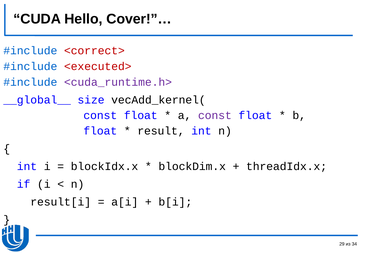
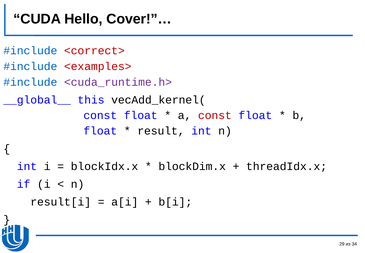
<executed>: <executed> -> <examples>
size: size -> this
const at (215, 115) colour: purple -> red
